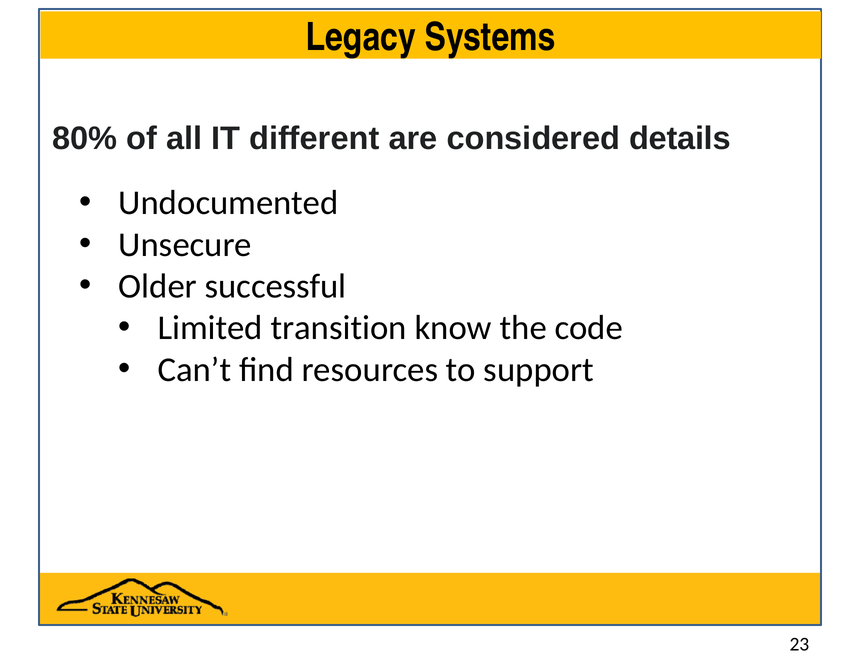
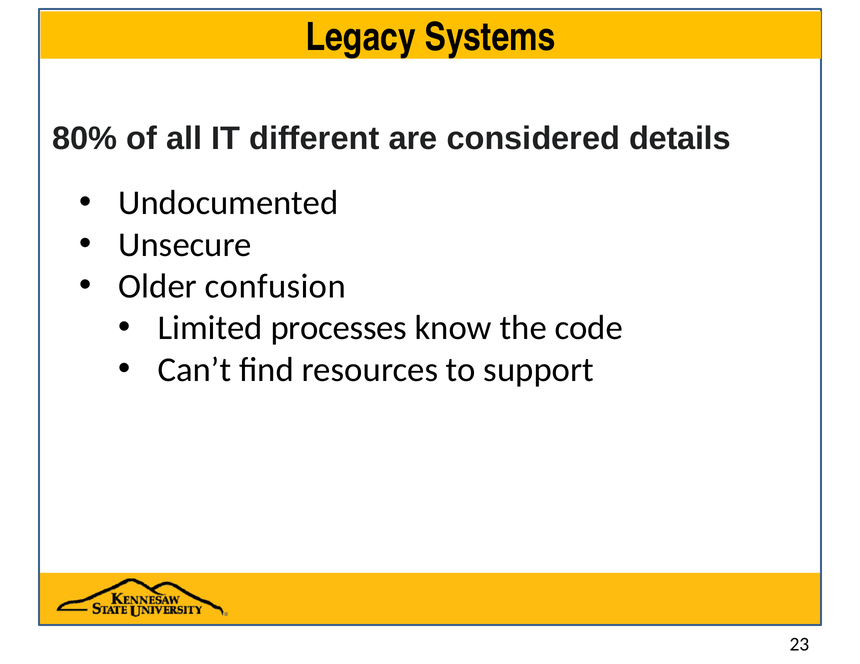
successful: successful -> confusion
transition: transition -> processes
